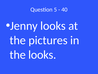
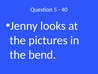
the looks: looks -> bend
